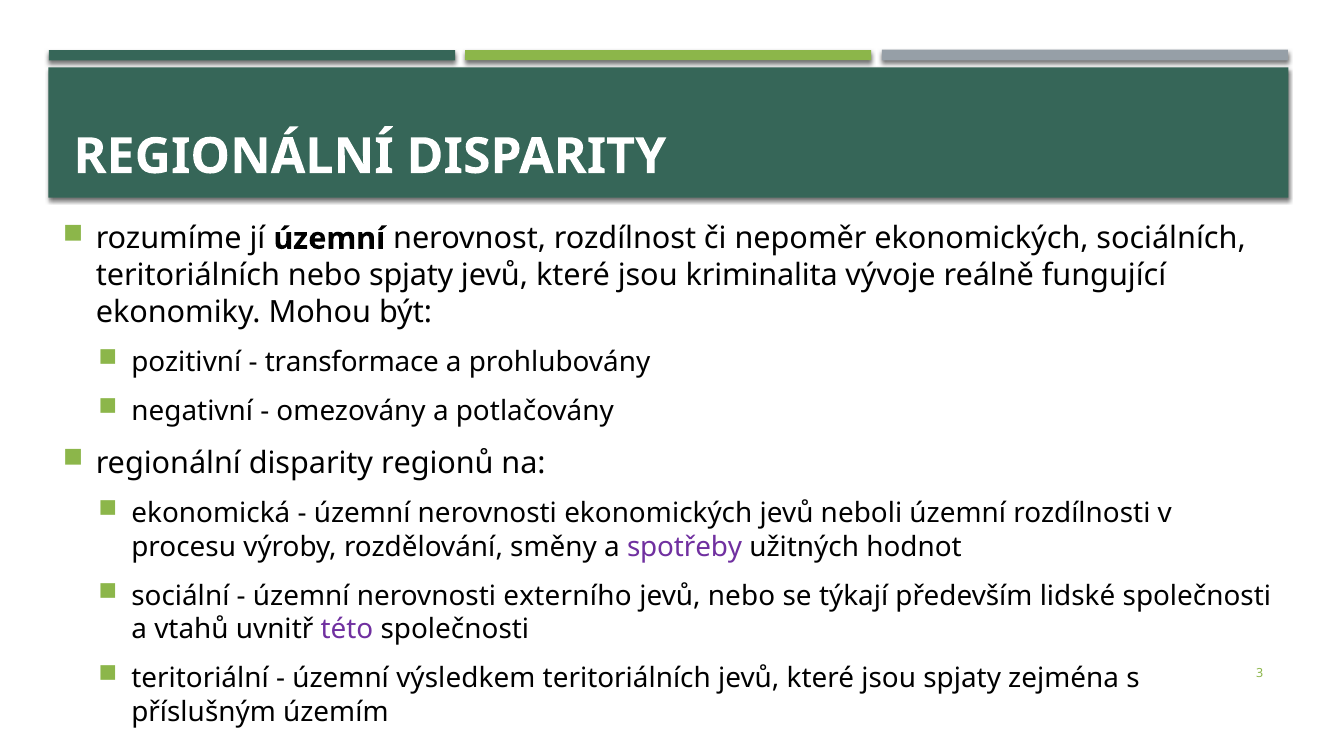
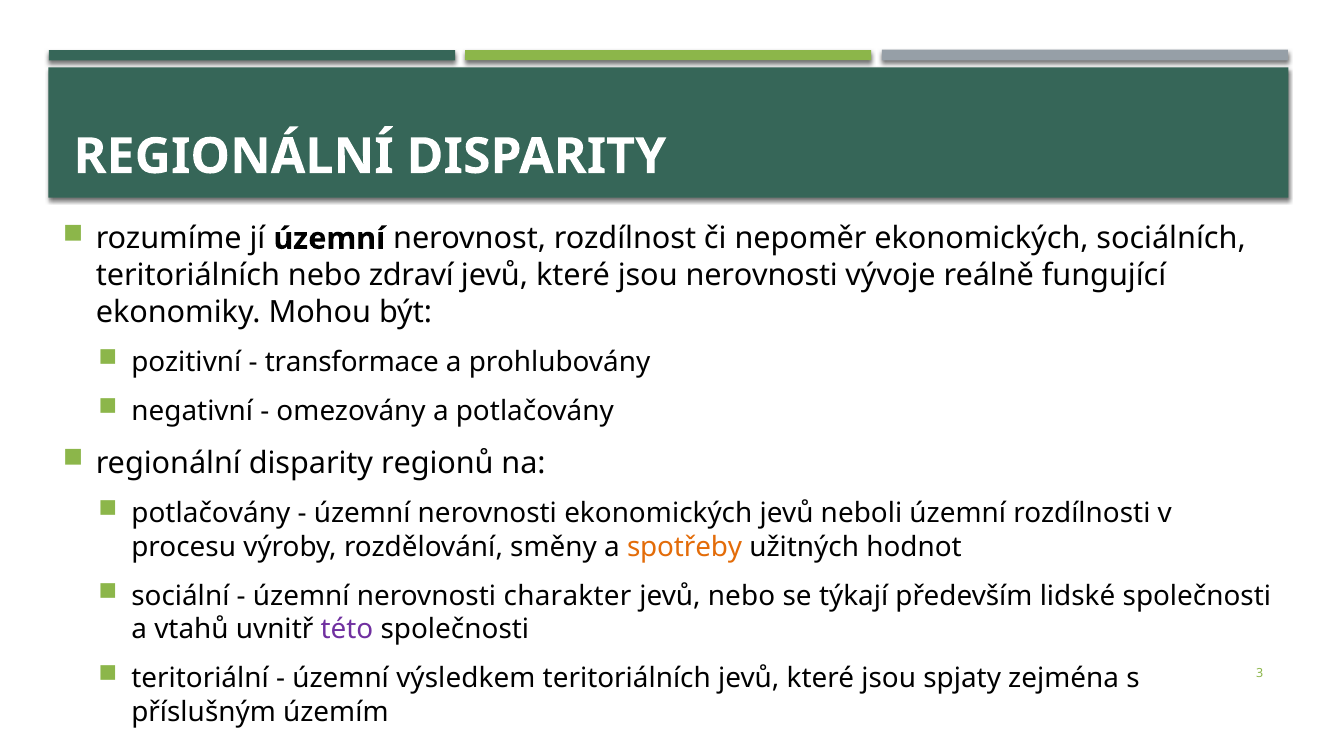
nebo spjaty: spjaty -> zdraví
jsou kriminalita: kriminalita -> nerovnosti
ekonomická at (211, 514): ekonomická -> potlačovány
spotřeby colour: purple -> orange
externího: externího -> charakter
